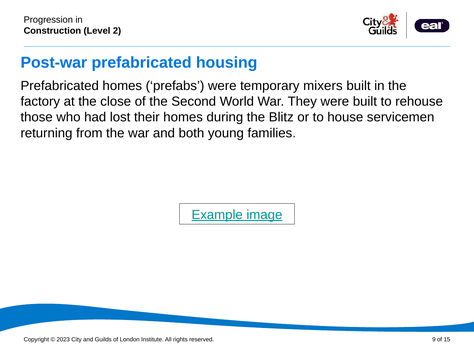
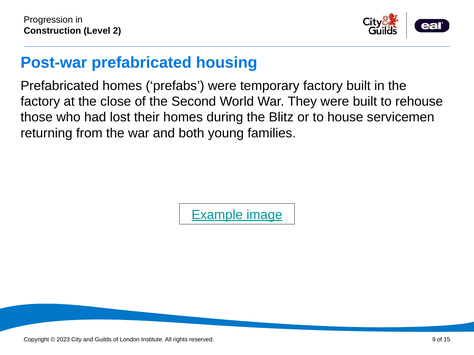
temporary mixers: mixers -> factory
